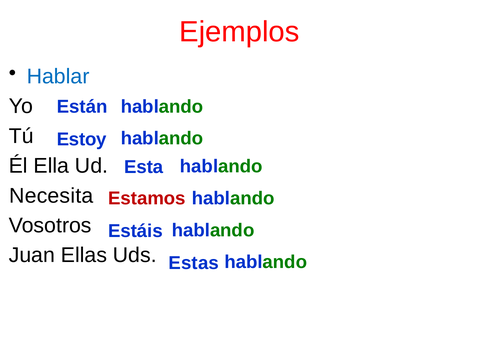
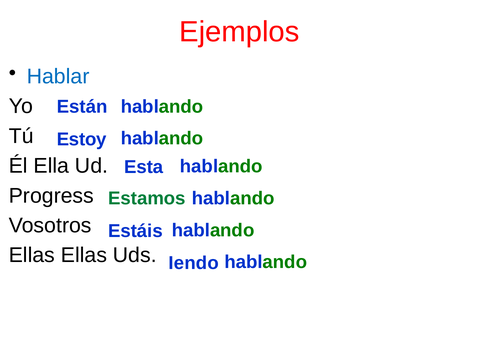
Necesita: Necesita -> Progress
Estamos colour: red -> green
Juan at (32, 255): Juan -> Ellas
Estas: Estas -> Iendo
